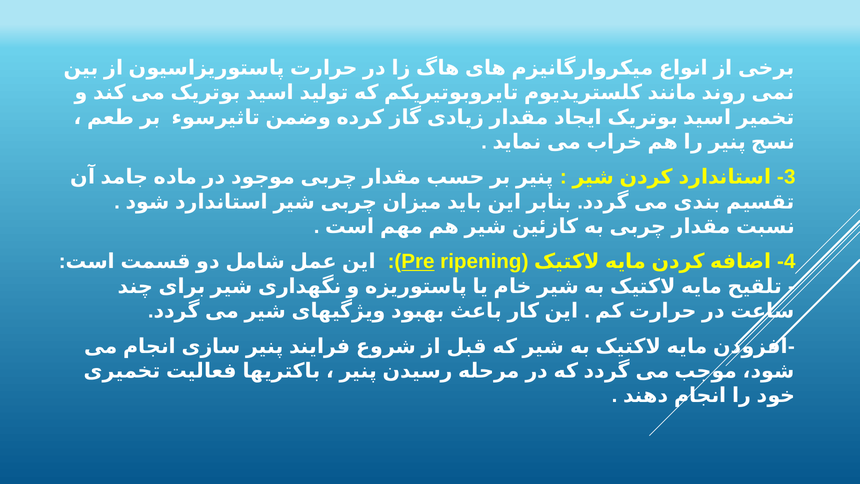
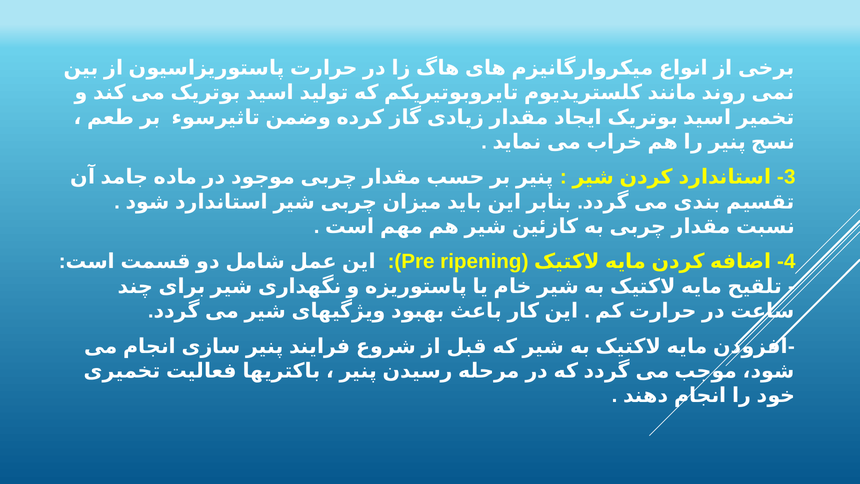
Pre underline: present -> none
